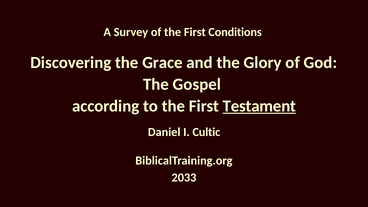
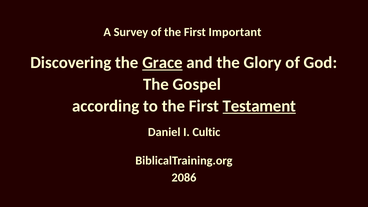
Conditions: Conditions -> Important
Grace underline: none -> present
2033: 2033 -> 2086
